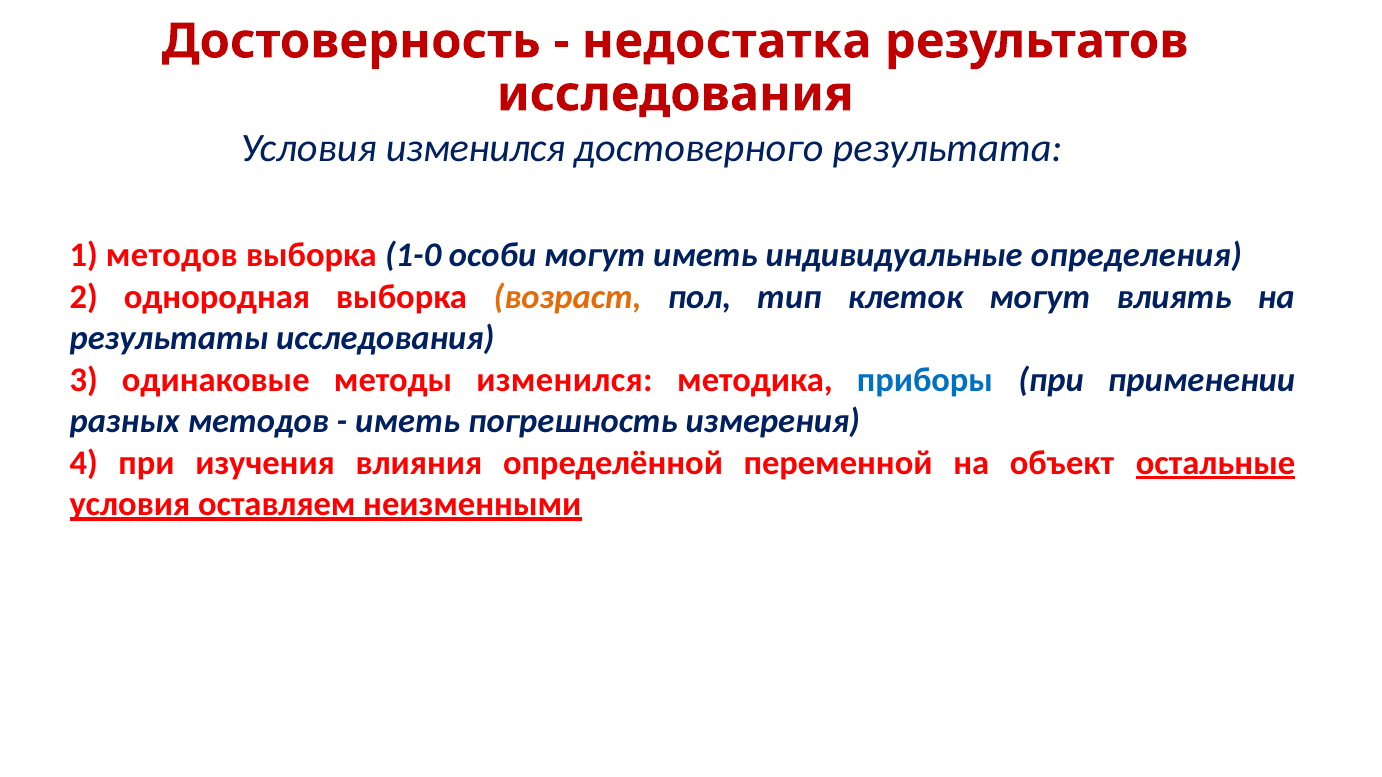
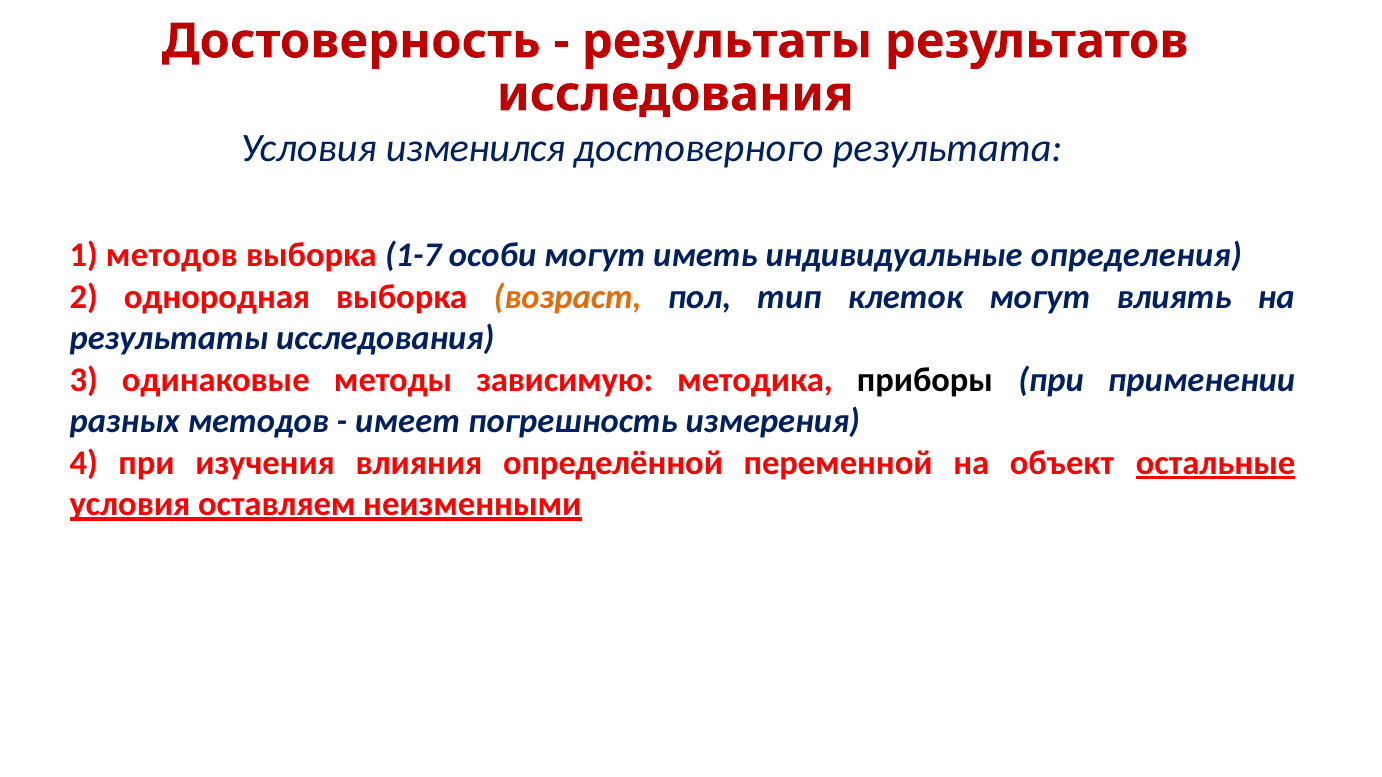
недостатка at (727, 41): недостатка -> результаты
1-0: 1-0 -> 1-7
методы изменился: изменился -> зависимую
приборы colour: blue -> black
иметь at (408, 422): иметь -> имеет
